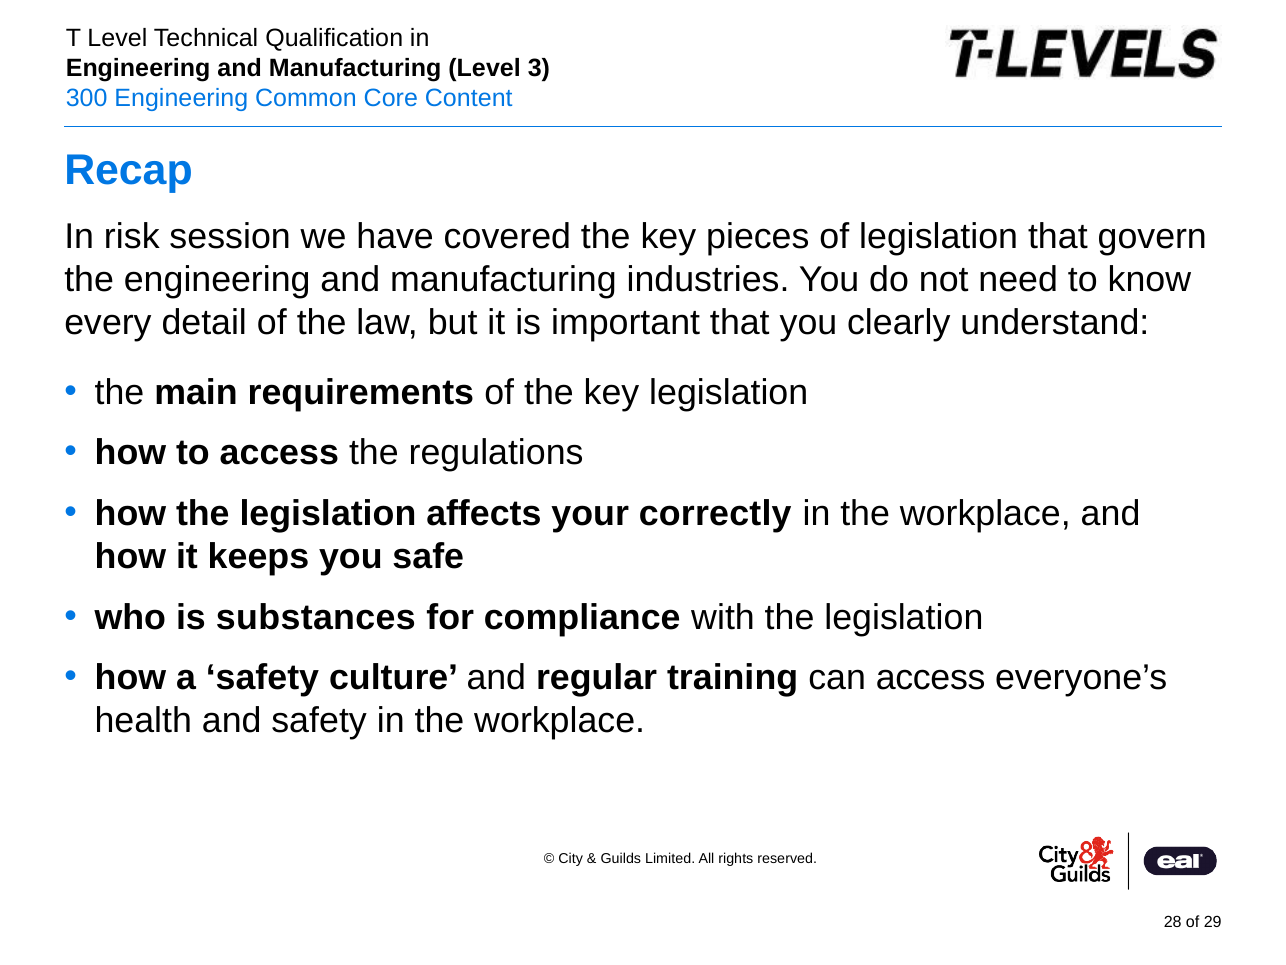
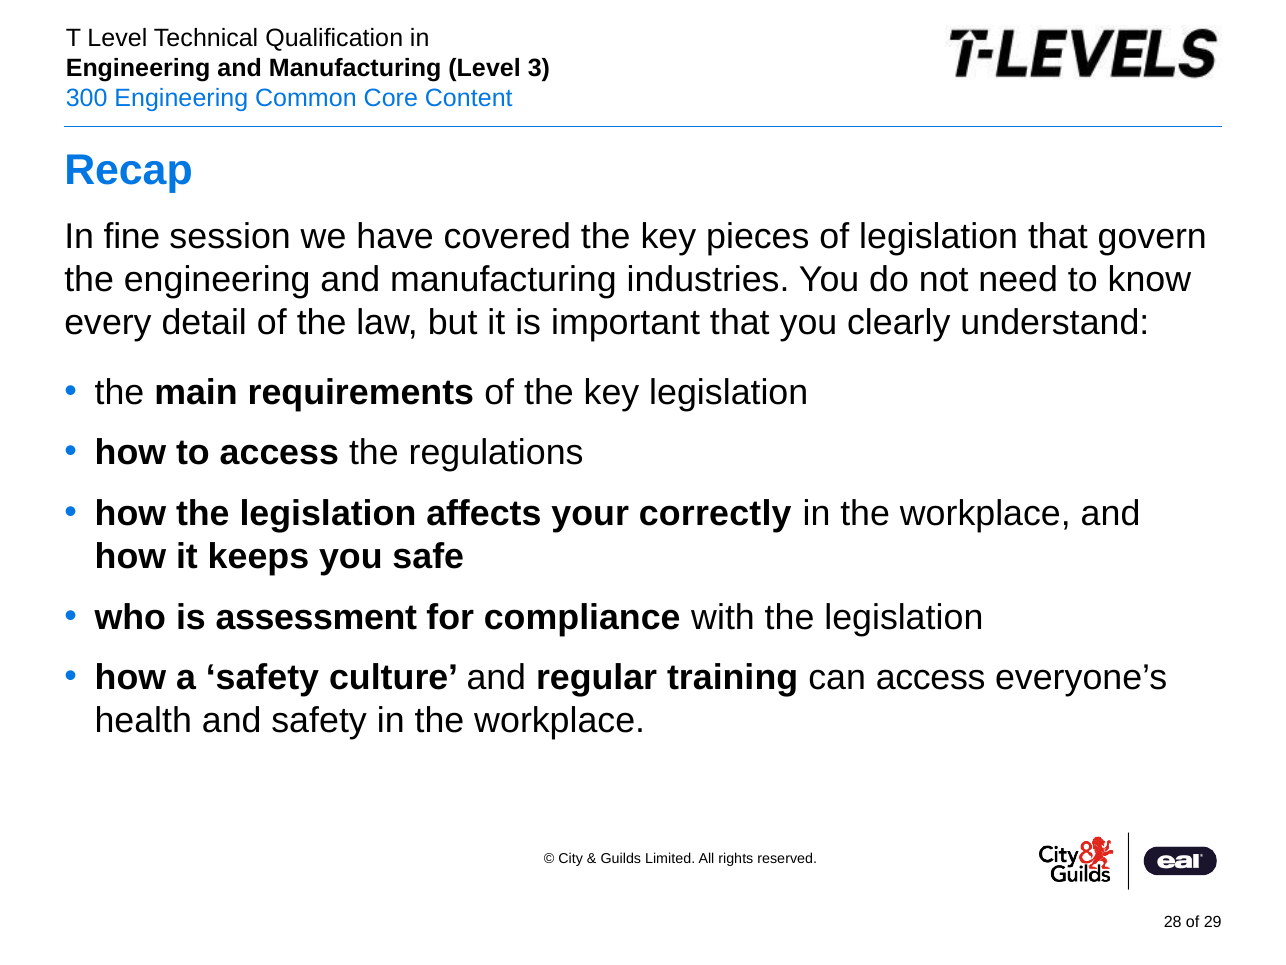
risk: risk -> fine
substances: substances -> assessment
